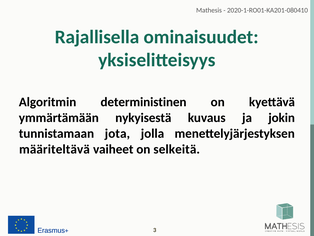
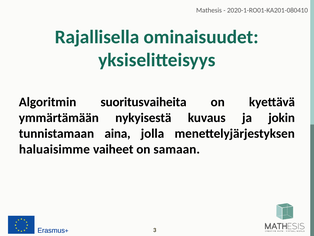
deterministinen: deterministinen -> suoritusvaiheita
jota: jota -> aina
määriteltävä: määriteltävä -> haluaisimme
selkeitä: selkeitä -> samaan
